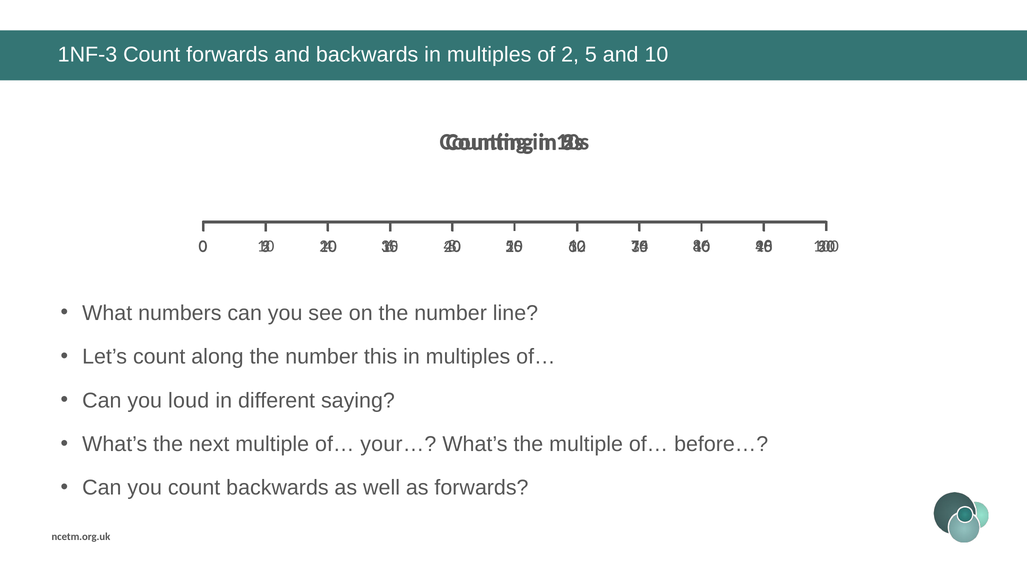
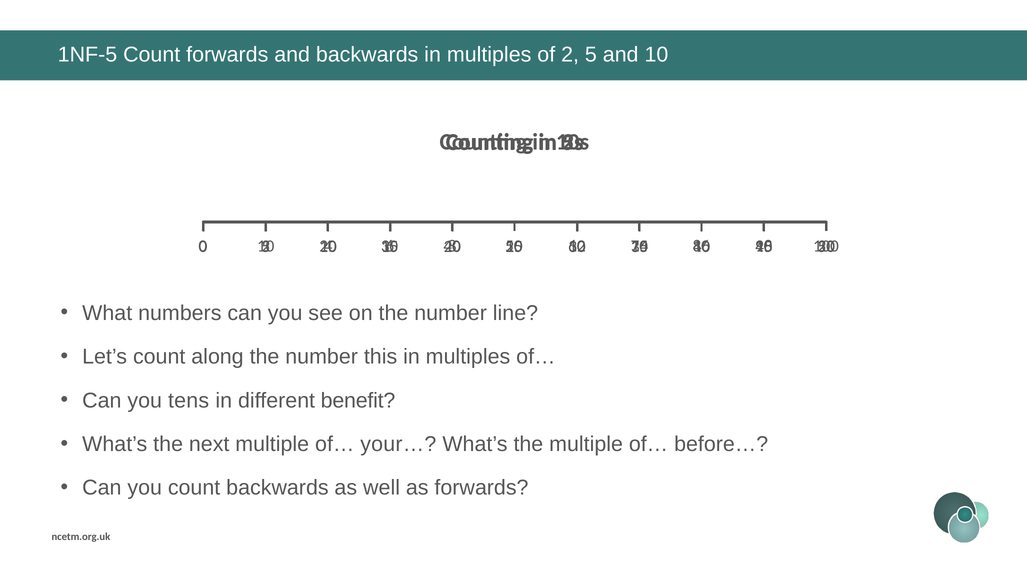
1NF-3: 1NF-3 -> 1NF-5
loud: loud -> tens
saying: saying -> benefit
